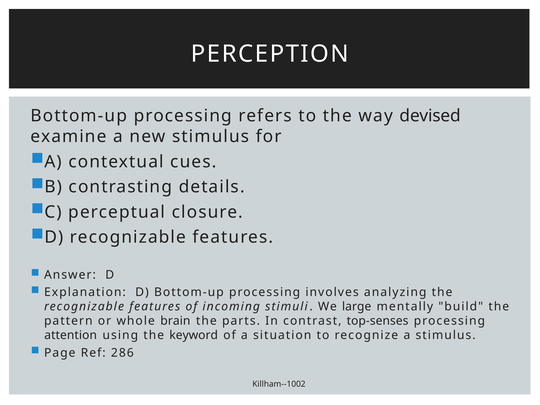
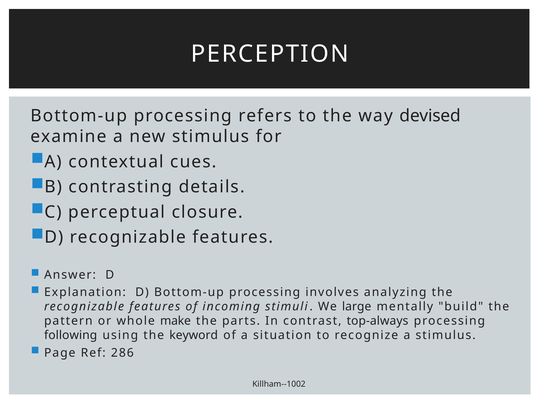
brain: brain -> make
top-senses: top-senses -> top-always
attention: attention -> following
